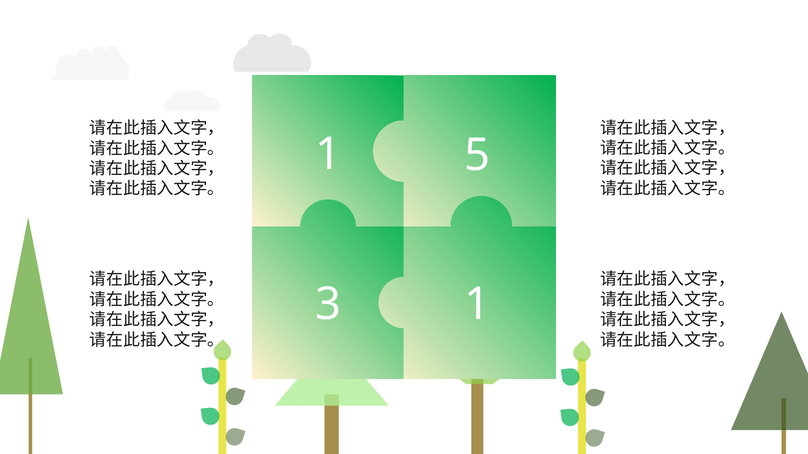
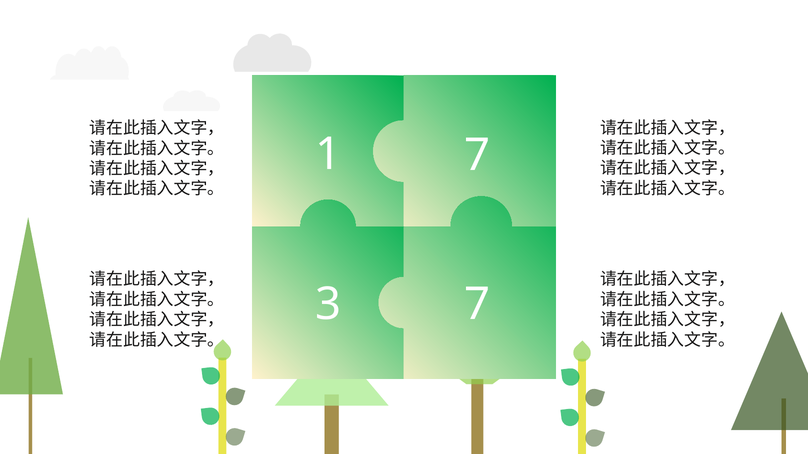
1 5: 5 -> 7
3 1: 1 -> 7
